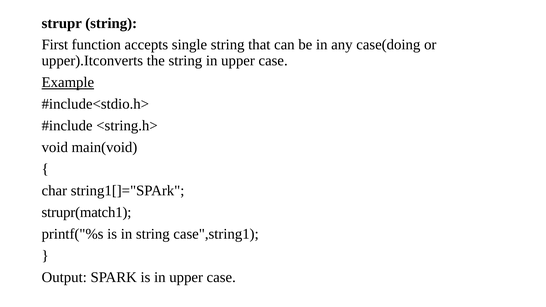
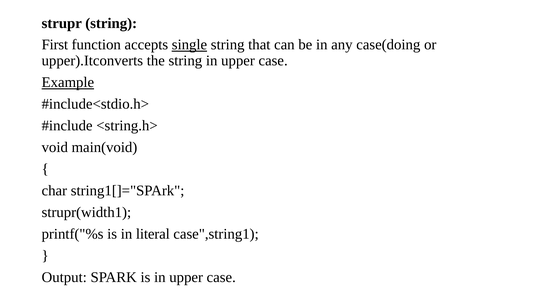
single underline: none -> present
strupr(match1: strupr(match1 -> strupr(width1
in string: string -> literal
